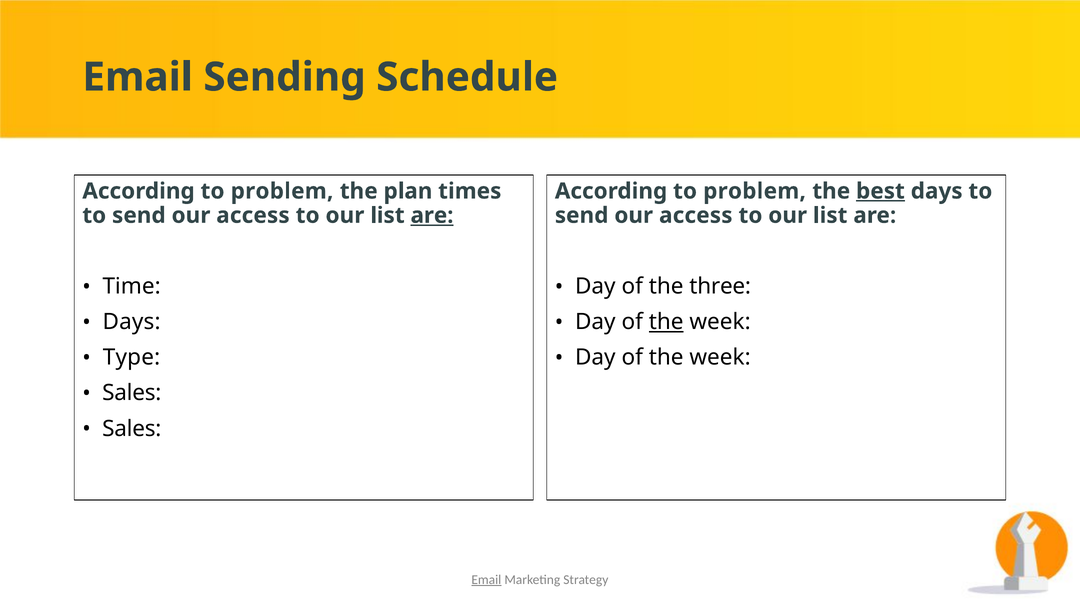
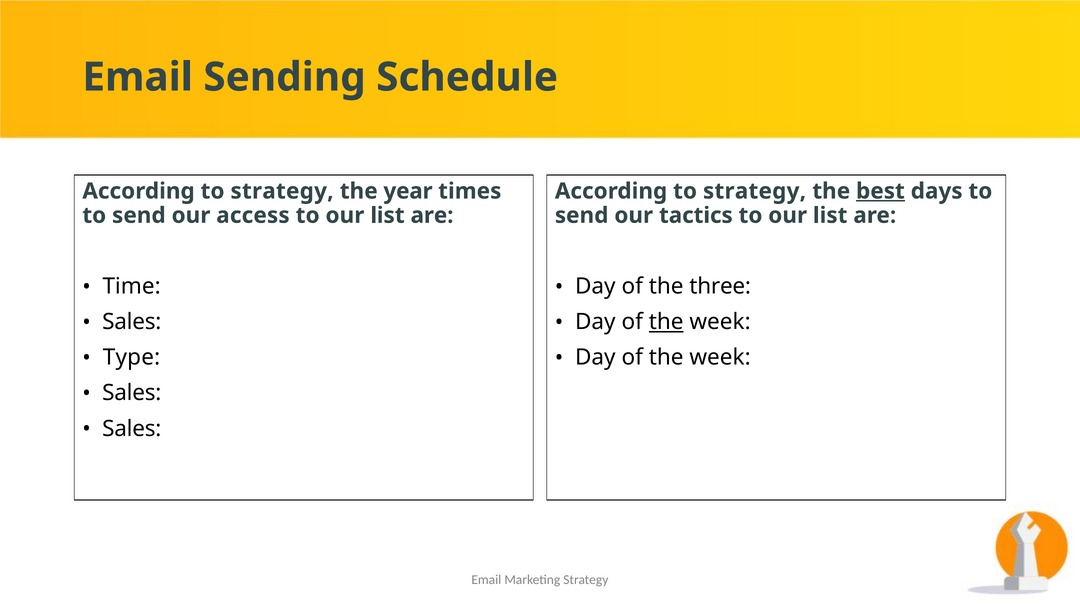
problem at (282, 191): problem -> strategy
plan: plan -> year
problem at (755, 191): problem -> strategy
are at (432, 216) underline: present -> none
access at (696, 216): access -> tactics
Days at (132, 322): Days -> Sales
Email at (486, 580) underline: present -> none
